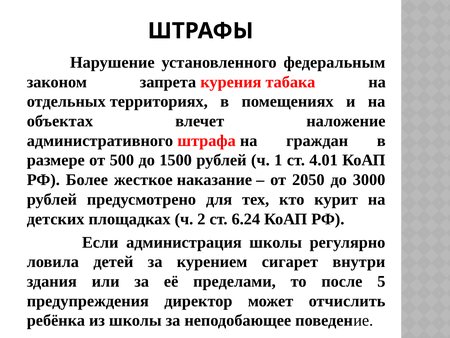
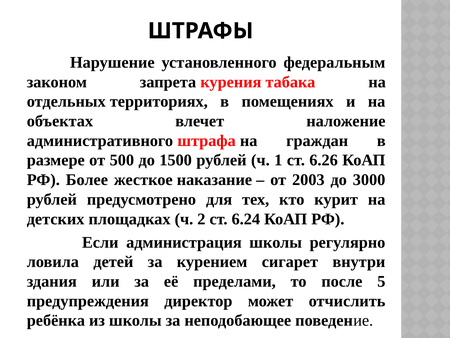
4.01: 4.01 -> 6.26
2050: 2050 -> 2003
